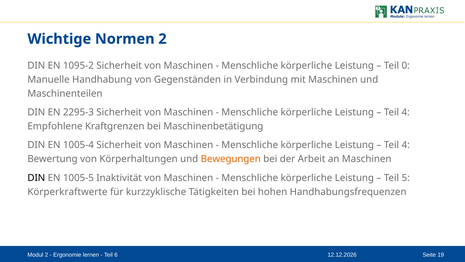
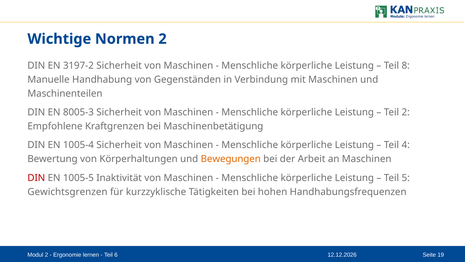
1095-2: 1095-2 -> 3197-2
0: 0 -> 8
2295-3: 2295-3 -> 8005-3
4 at (406, 112): 4 -> 2
DIN at (36, 178) colour: black -> red
Körperkraftwerte: Körperkraftwerte -> Gewichtsgrenzen
